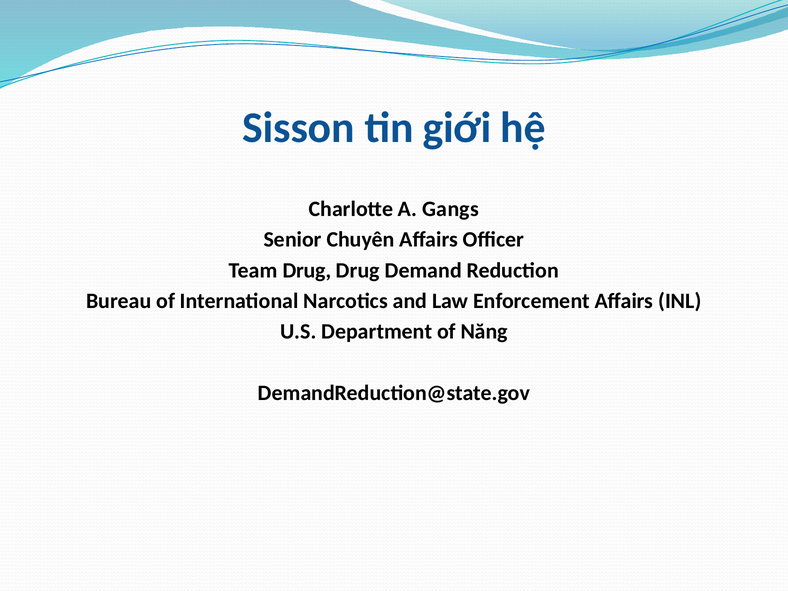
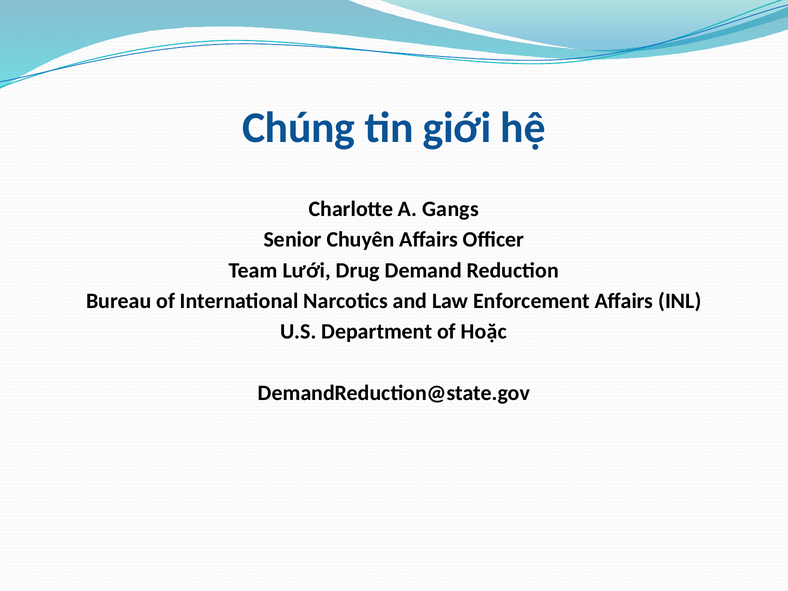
Sisson: Sisson -> Chúng
Team Drug: Drug -> Lưới
Năng: Năng -> Hoặc
